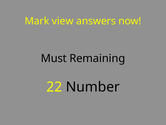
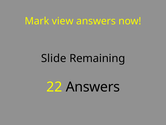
Must: Must -> Slide
22 Number: Number -> Answers
